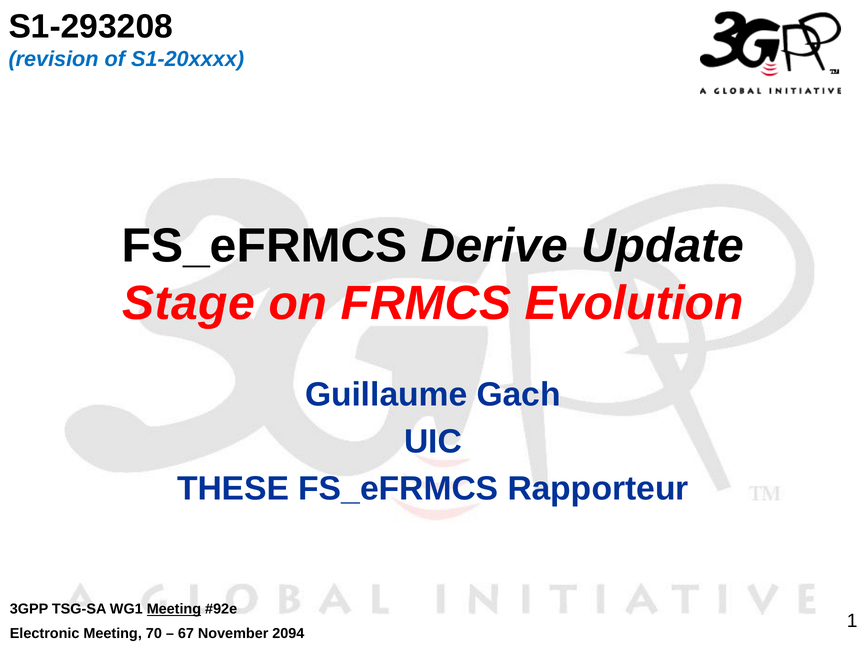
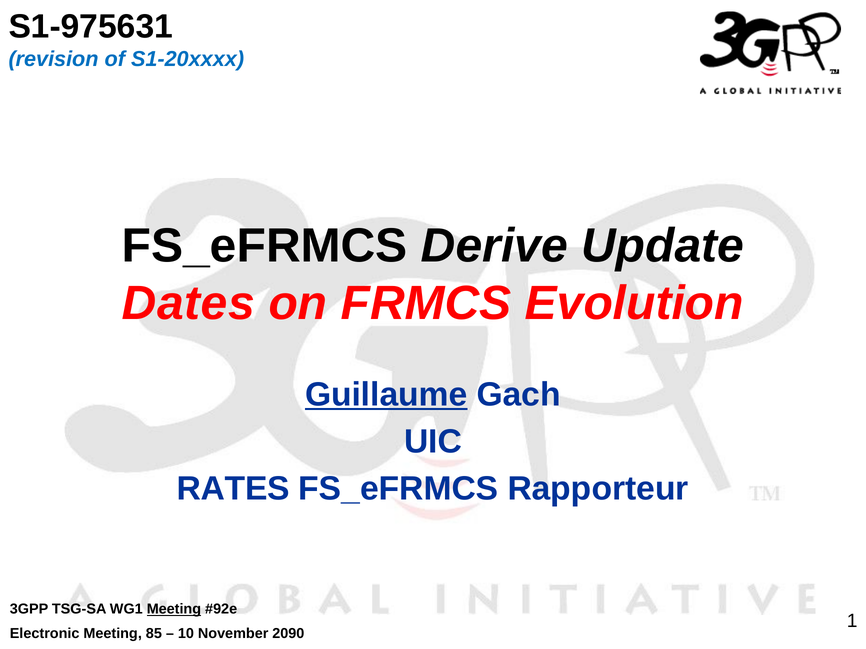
S1-293208: S1-293208 -> S1-975631
Stage: Stage -> Dates
Guillaume underline: none -> present
THESE: THESE -> RATES
70: 70 -> 85
67: 67 -> 10
2094: 2094 -> 2090
